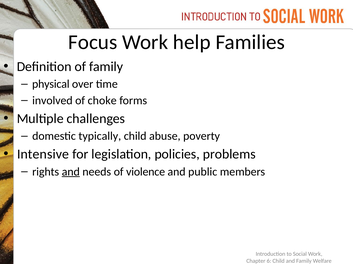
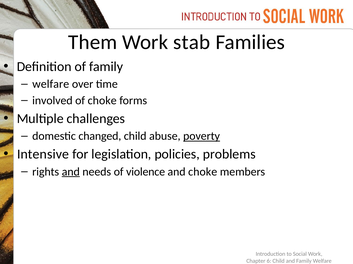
Focus: Focus -> Them
help: help -> stab
physical at (51, 84): physical -> welfare
typically: typically -> changed
poverty underline: none -> present
and public: public -> choke
